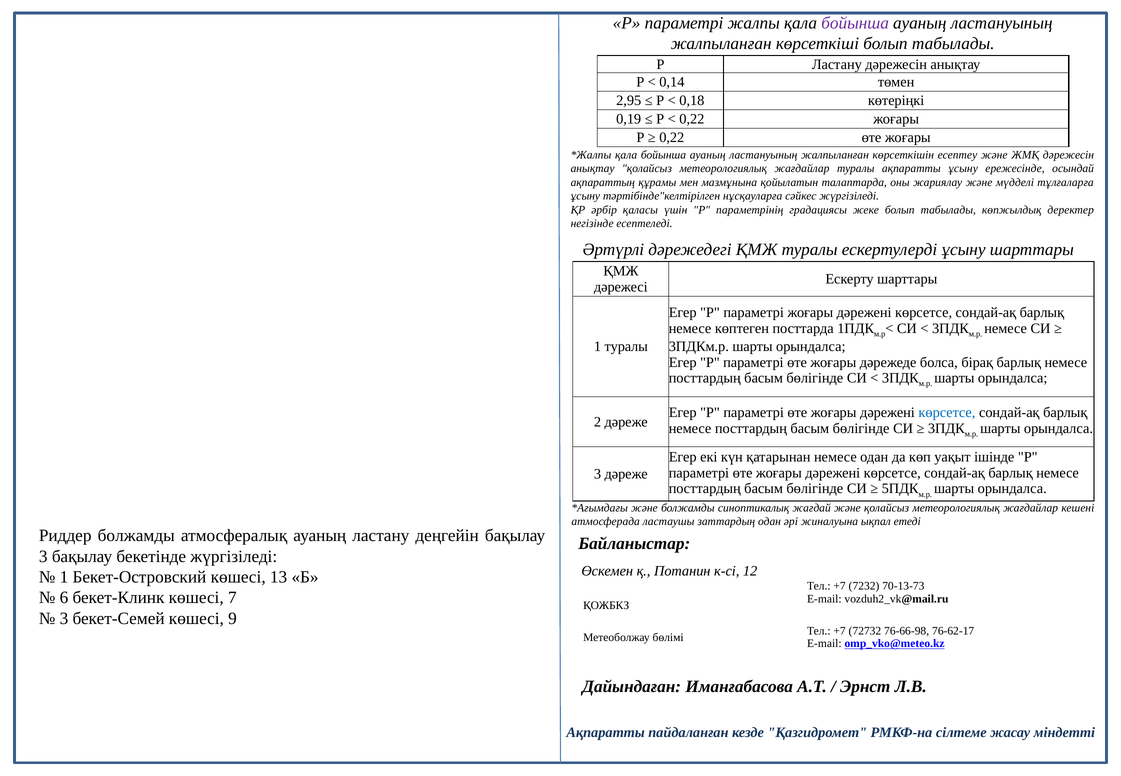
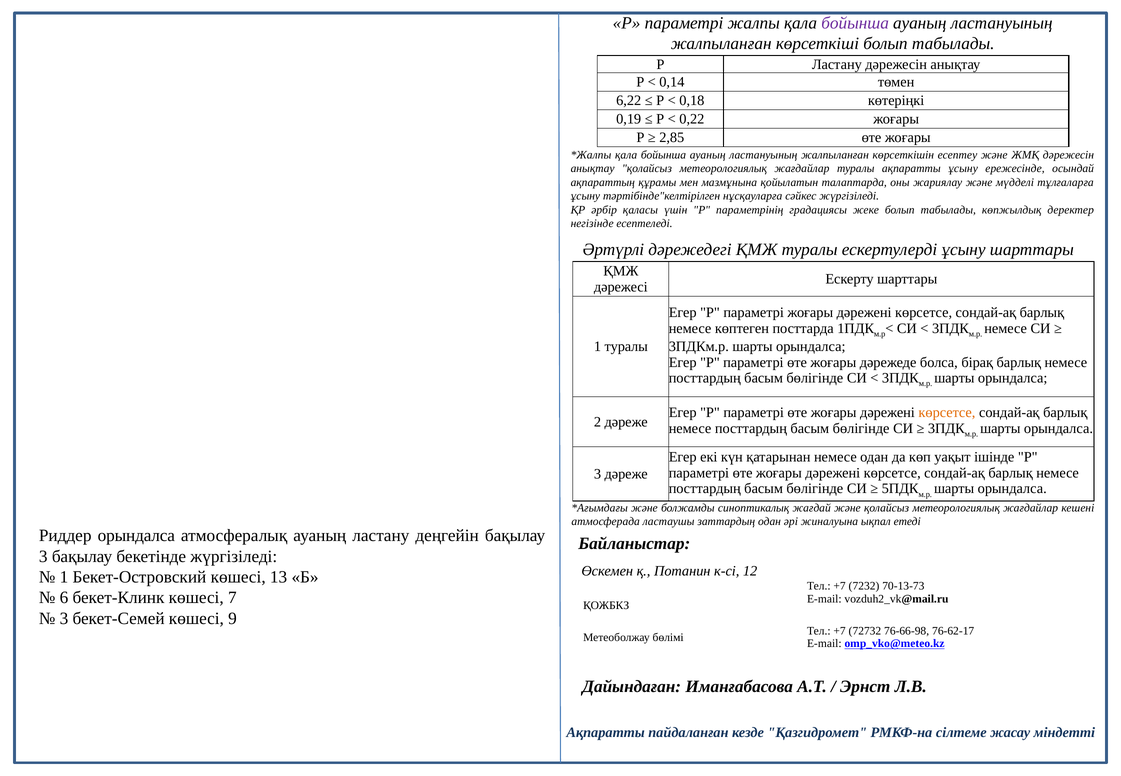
2,95: 2,95 -> 6,22
0,22 at (672, 137): 0,22 -> 2,85
көрсетсе at (947, 413) colour: blue -> orange
Риддер болжамды: болжамды -> орындалса
